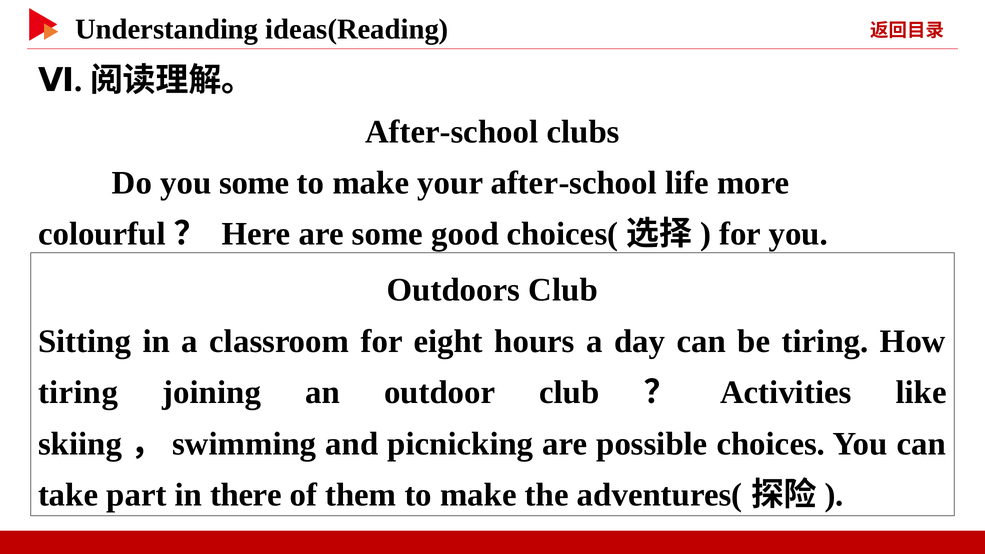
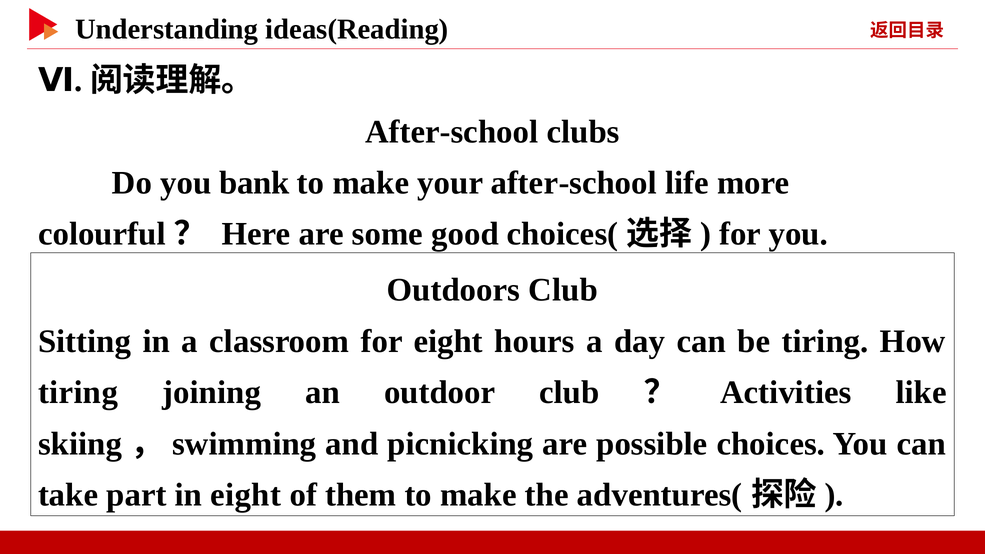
you some: some -> bank
in there: there -> eight
